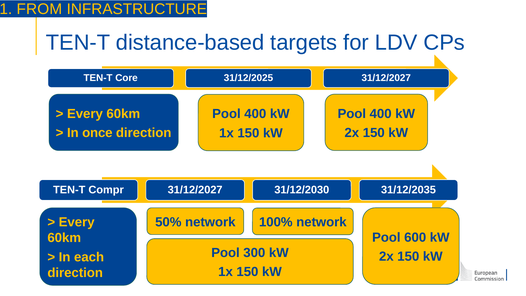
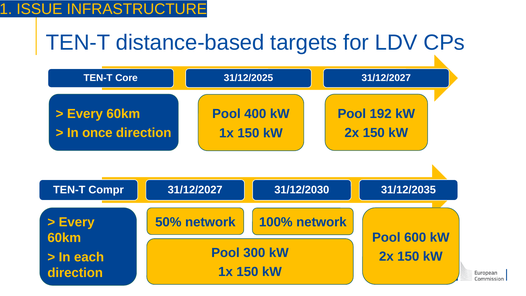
FROM: FROM -> ISSUE
400 at (381, 114): 400 -> 192
